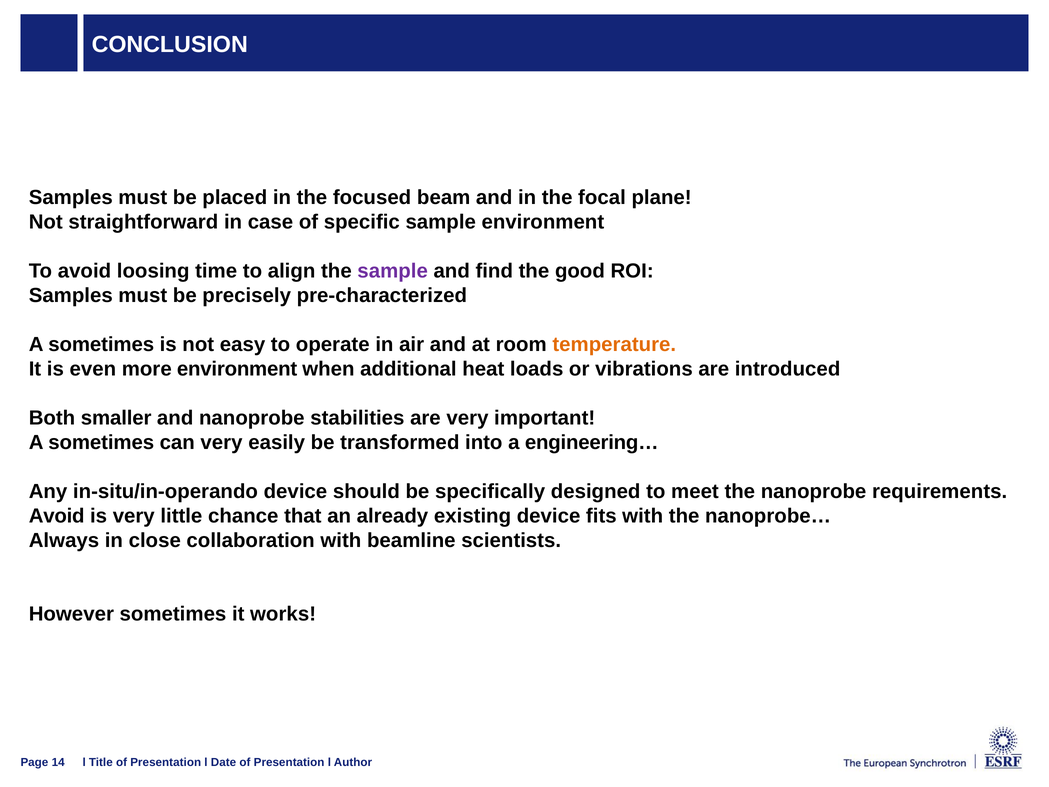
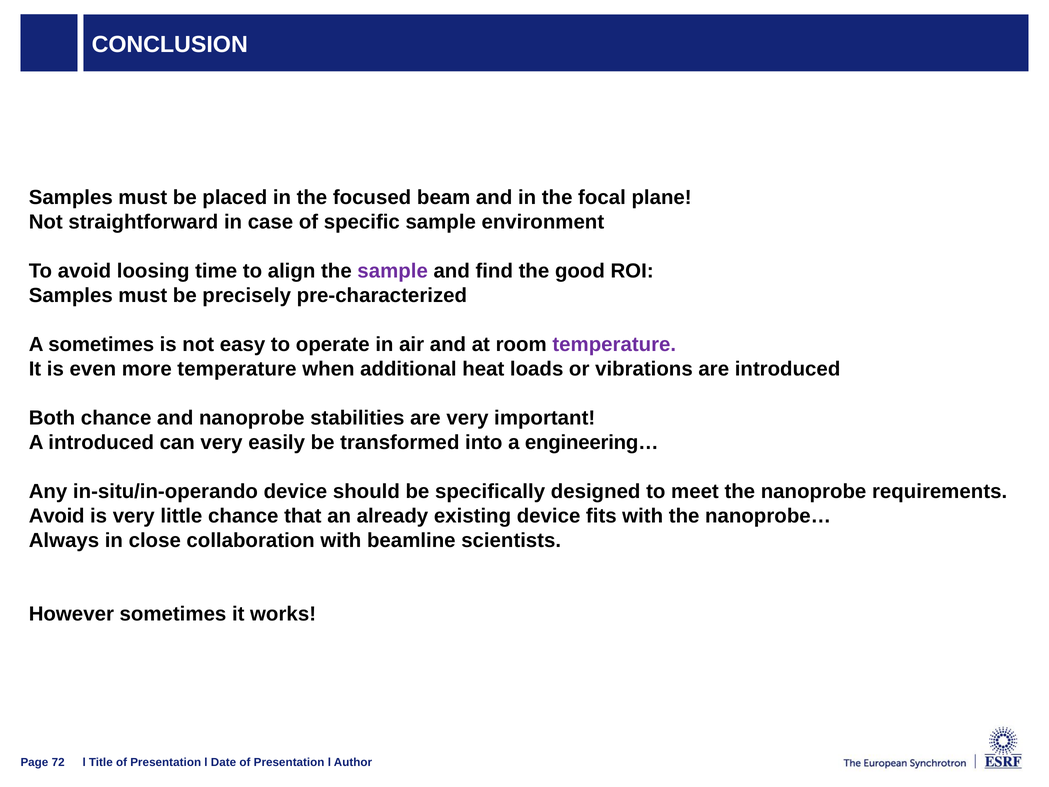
temperature at (614, 344) colour: orange -> purple
more environment: environment -> temperature
Both smaller: smaller -> chance
sometimes at (101, 442): sometimes -> introduced
14: 14 -> 72
